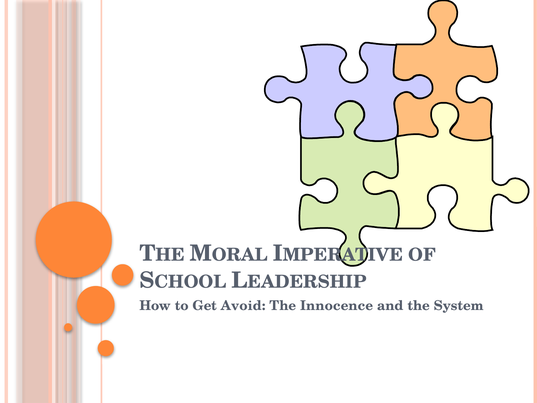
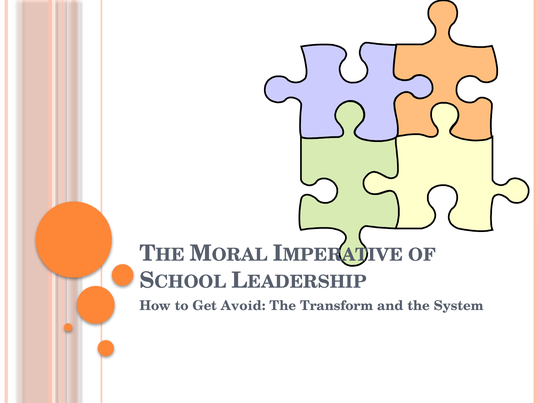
Innocence: Innocence -> Transform
